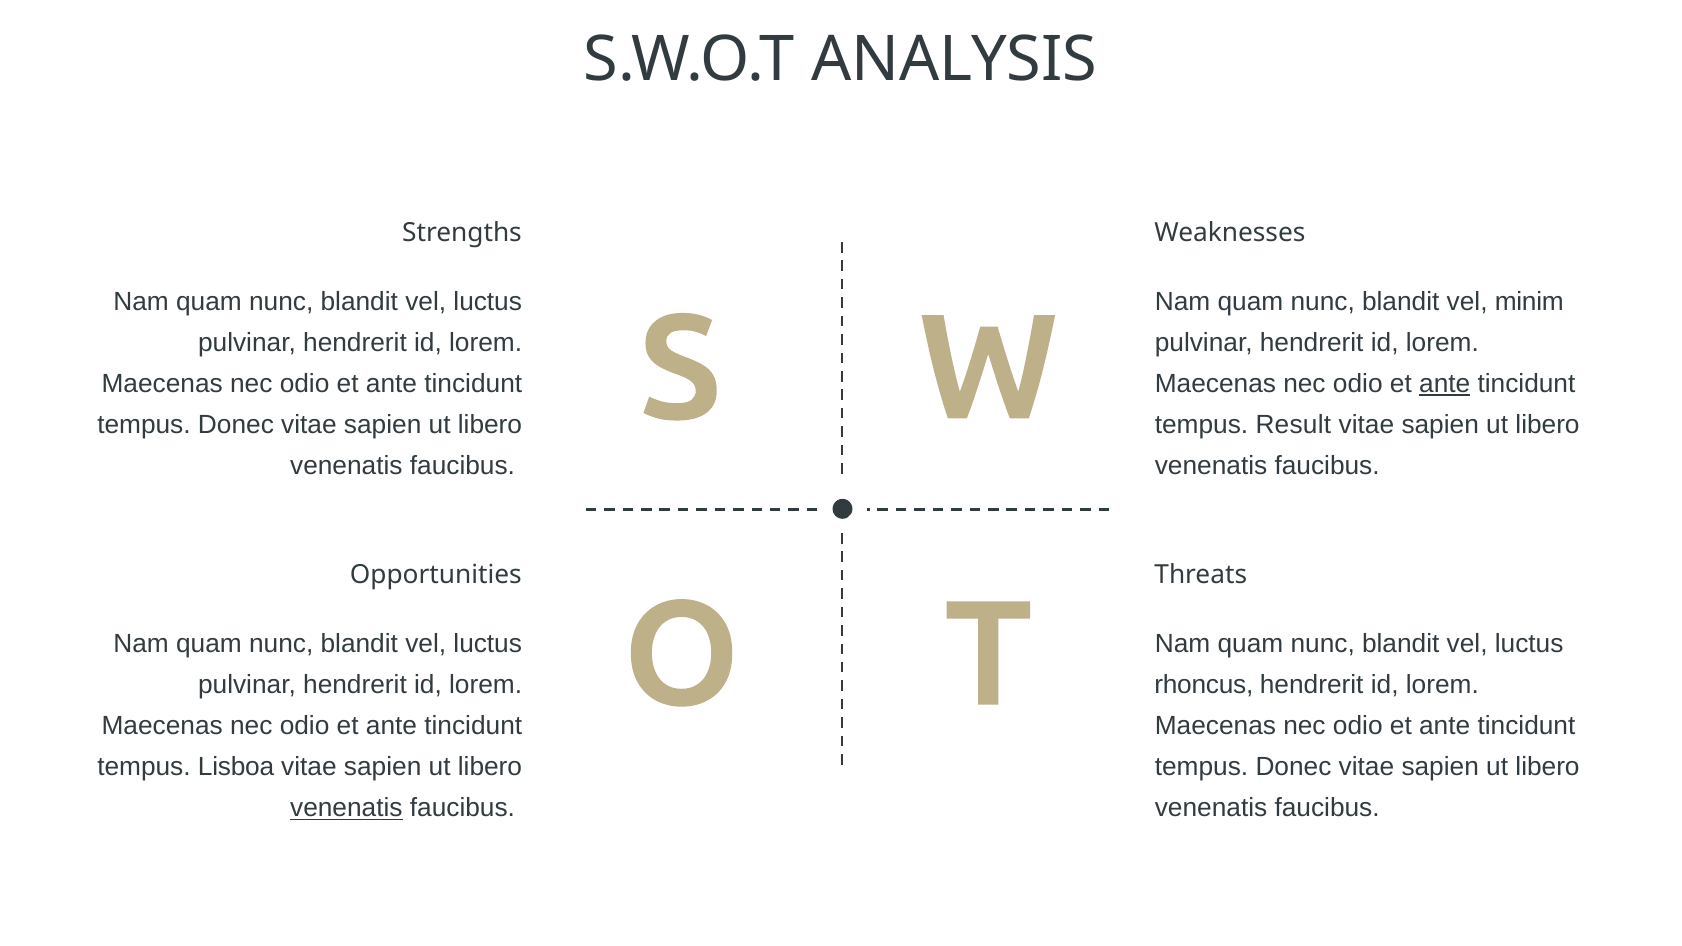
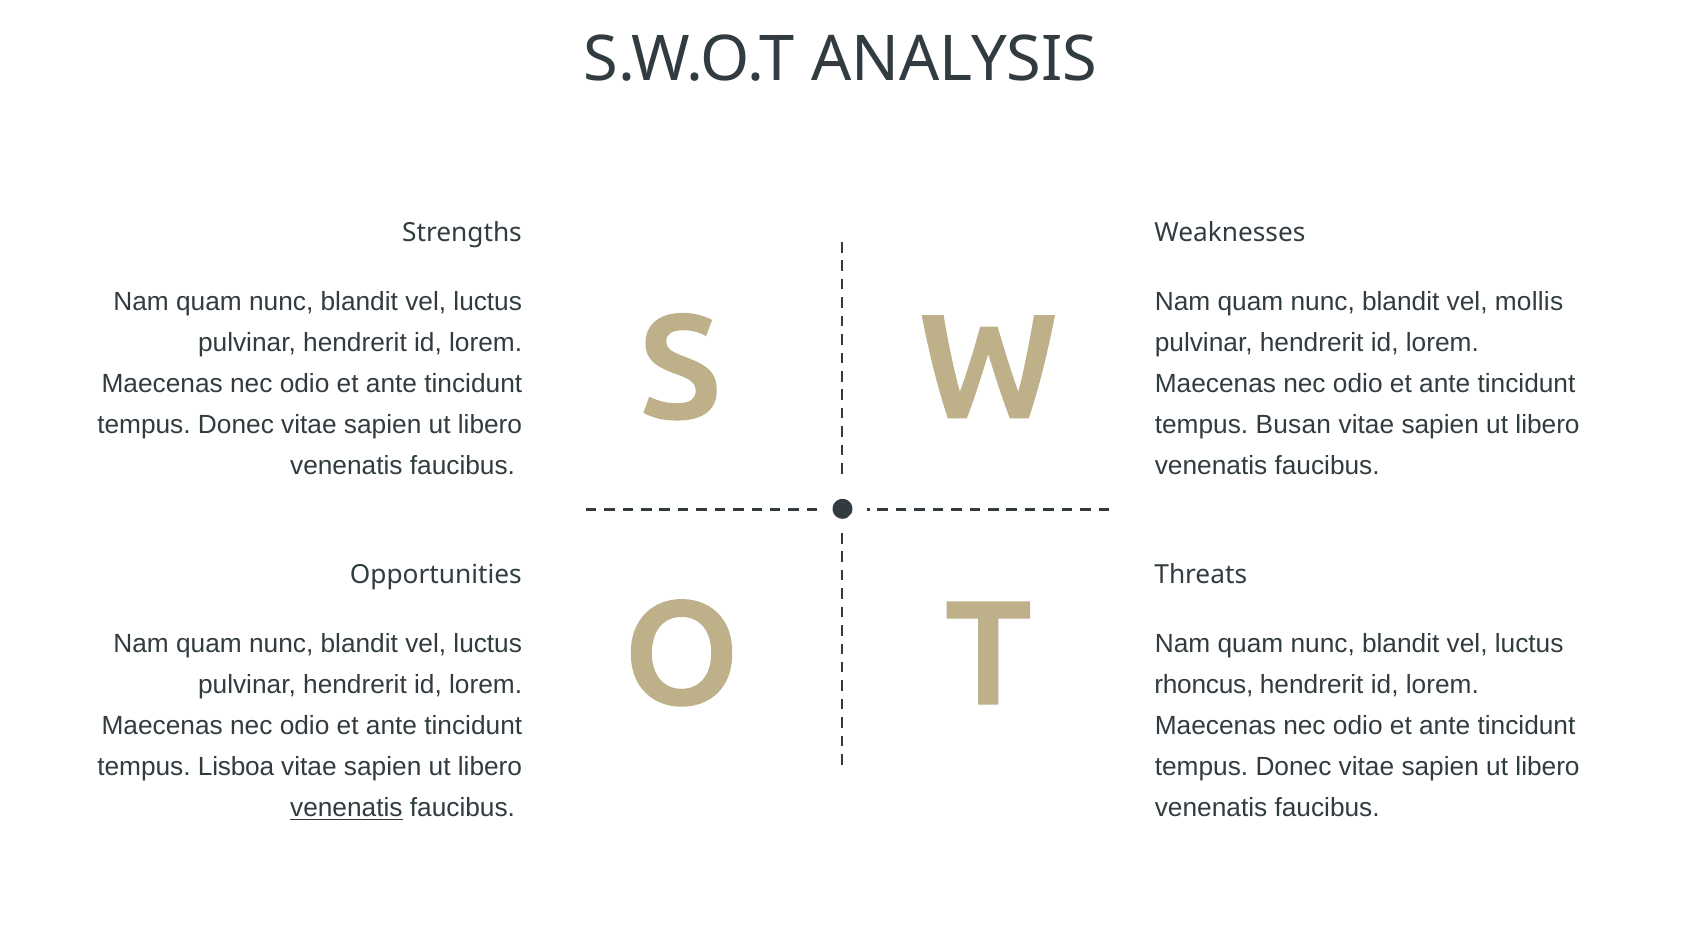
minim: minim -> mollis
ante at (1445, 384) underline: present -> none
Result: Result -> Busan
